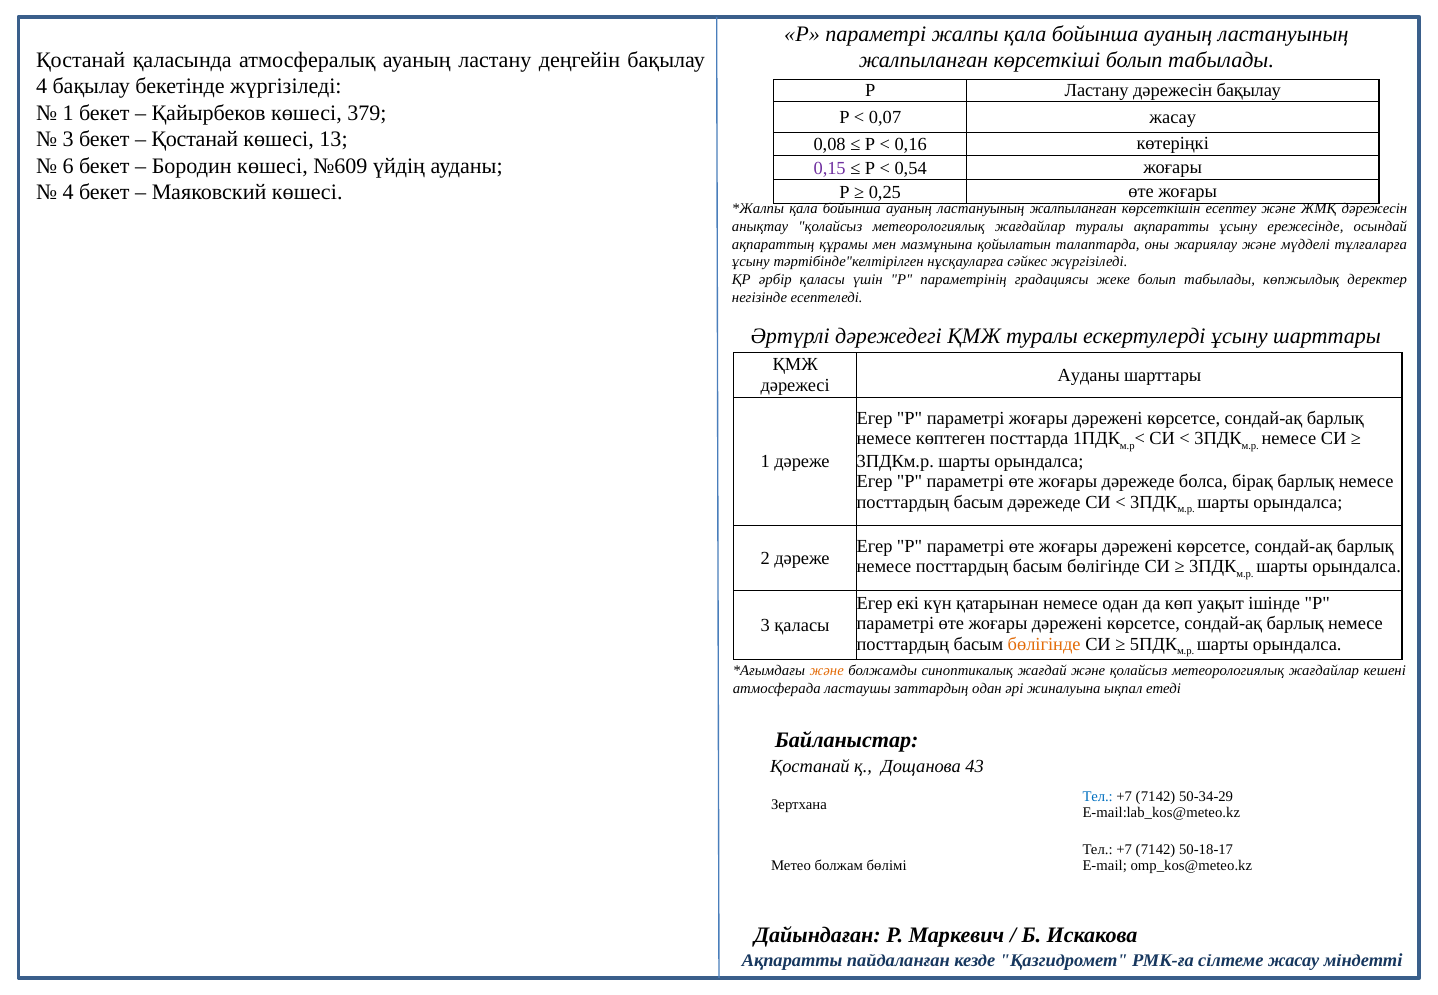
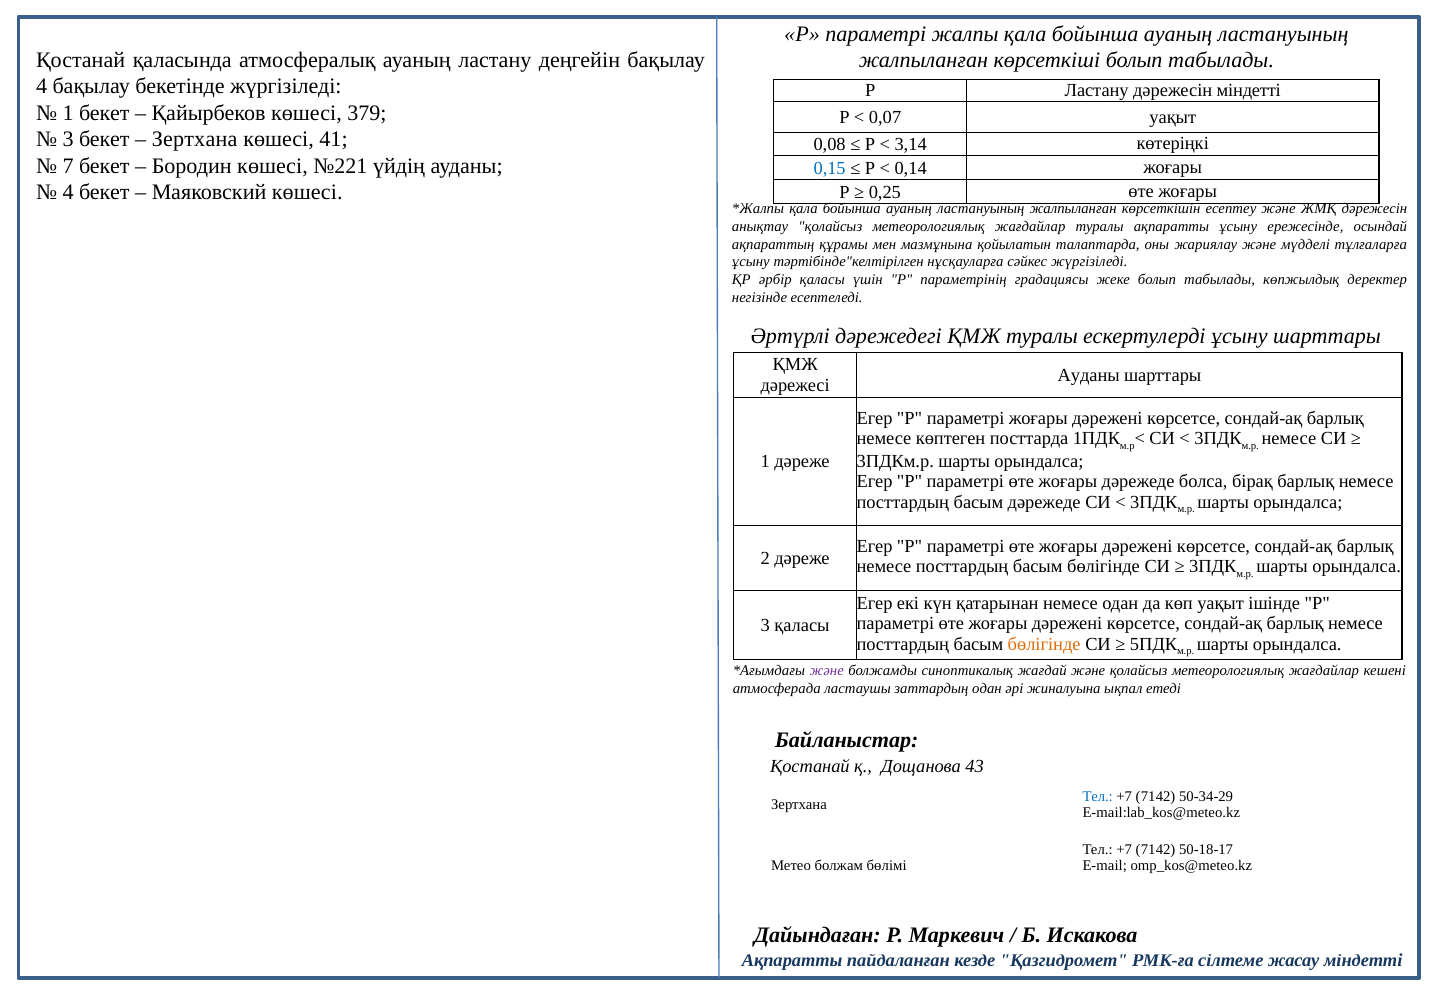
дәрежесін бақылау: бақылау -> міндетті
0,07 жасау: жасау -> уақыт
Қостанай at (195, 139): Қостанай -> Зертхана
13: 13 -> 41
0,16: 0,16 -> 3,14
6: 6 -> 7
№609: №609 -> №221
0,15 colour: purple -> blue
0,54: 0,54 -> 0,14
және at (827, 671) colour: orange -> purple
